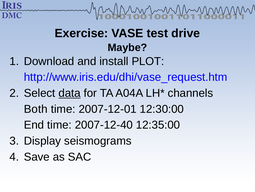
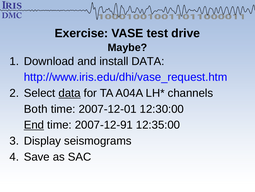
install PLOT: PLOT -> DATA
End underline: none -> present
2007-12-40: 2007-12-40 -> 2007-12-91
